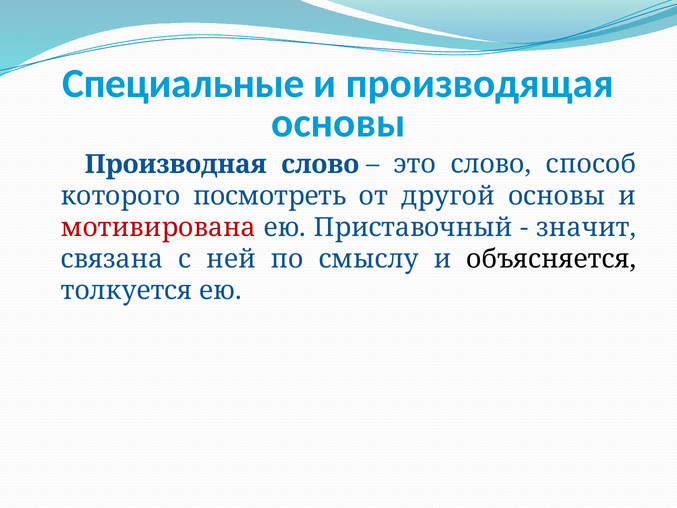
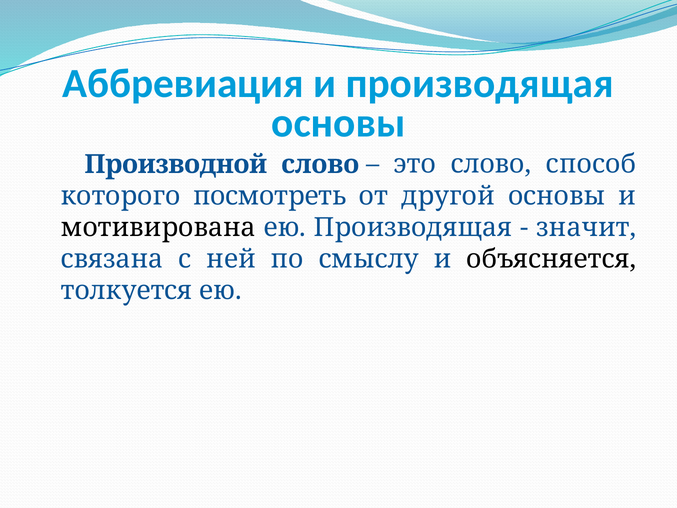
Специальные: Специальные -> Аббревиация
Производная: Производная -> Производной
мотивирована colour: red -> black
ею Приставочный: Приставочный -> Производящая
